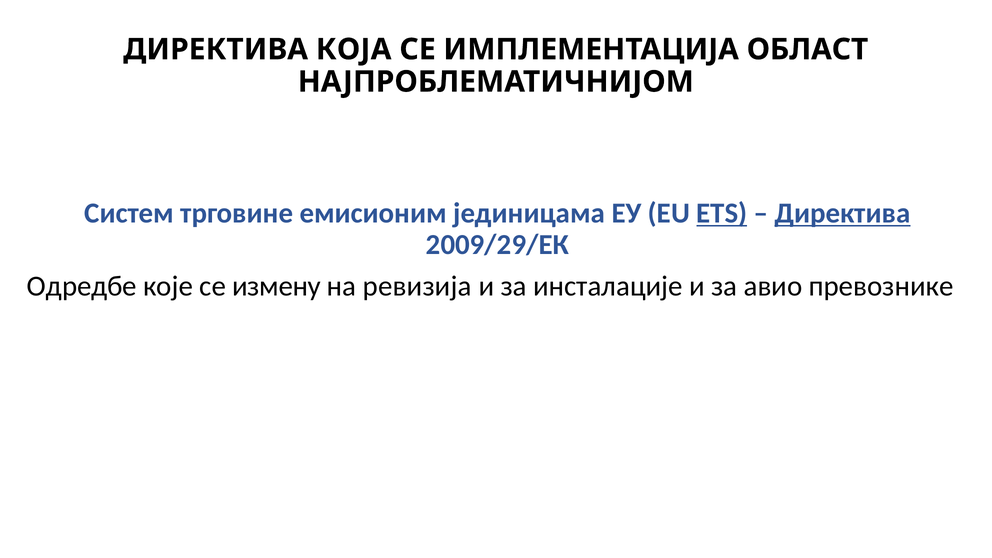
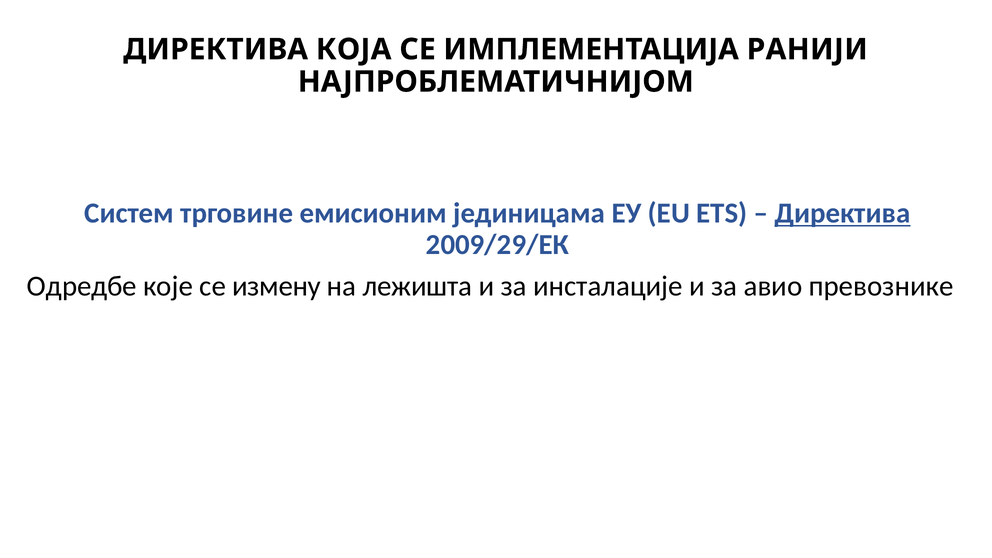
ОБЛАСТ: ОБЛАСТ -> РАНИЈИ
ETS underline: present -> none
ревизија: ревизија -> лежишта
